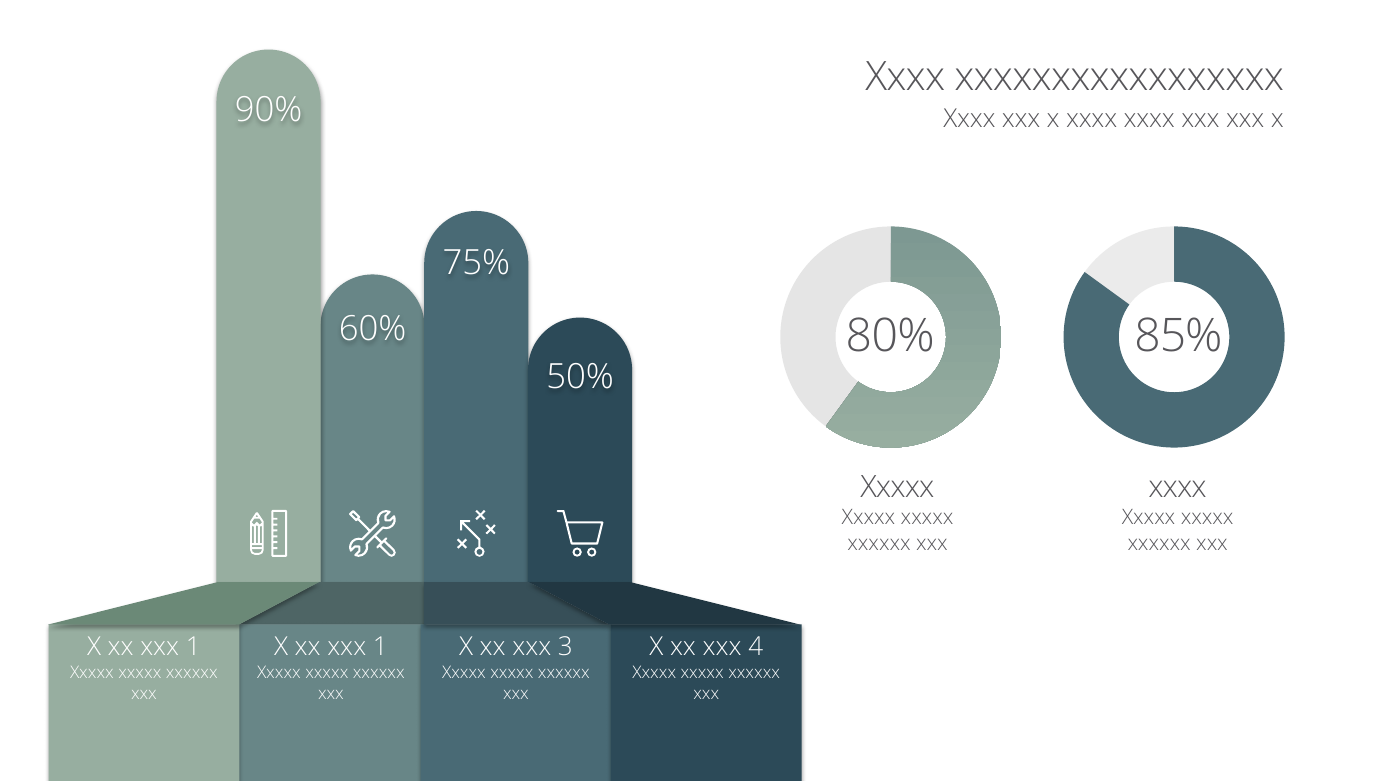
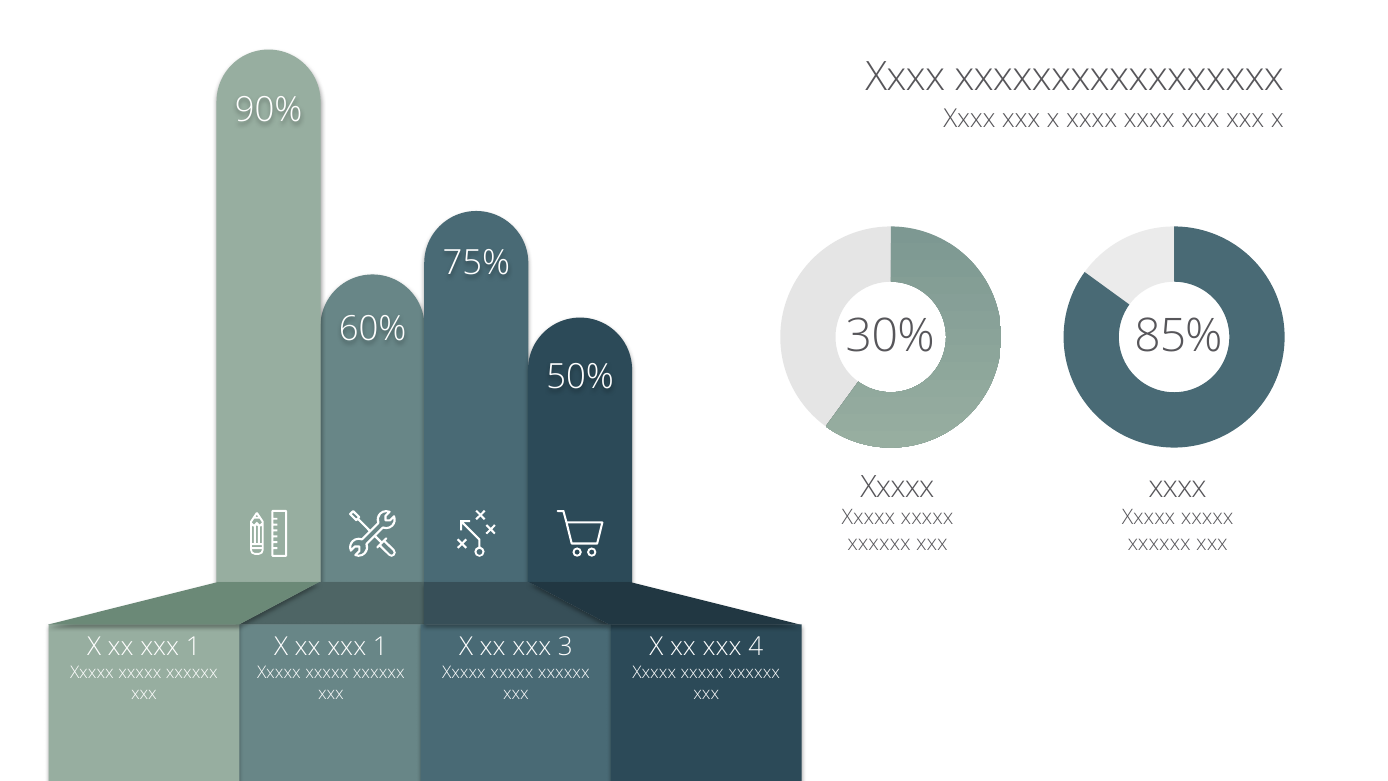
80%: 80% -> 30%
